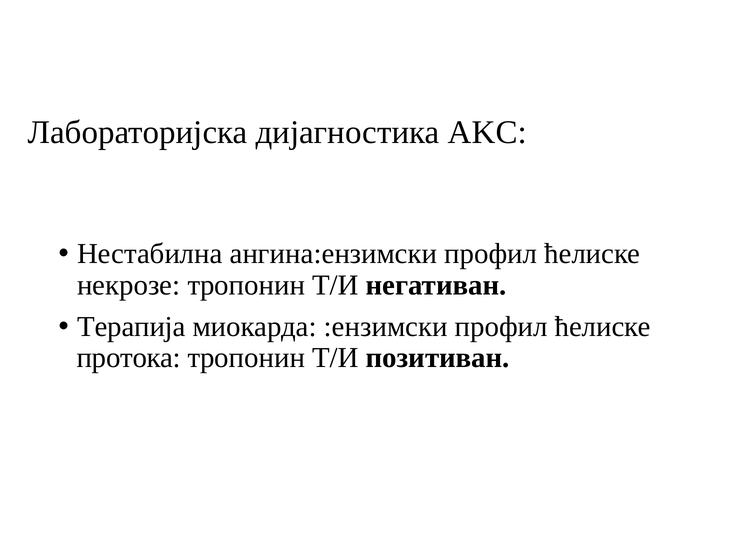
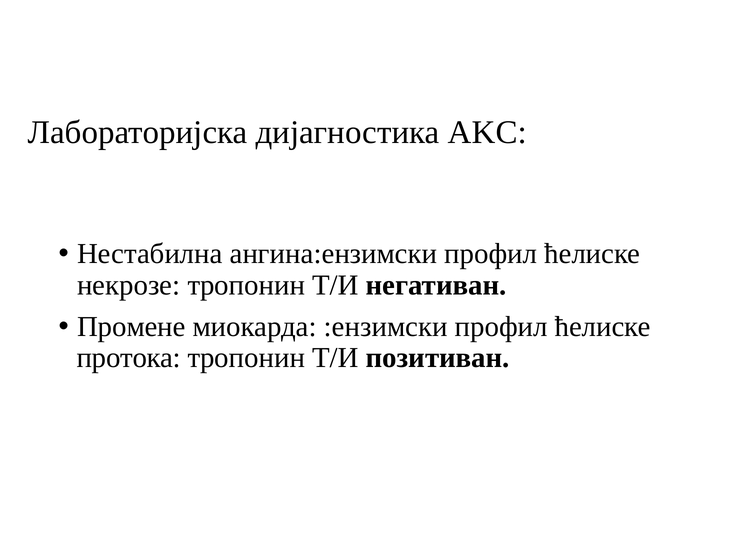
Терапија: Терапија -> Промене
